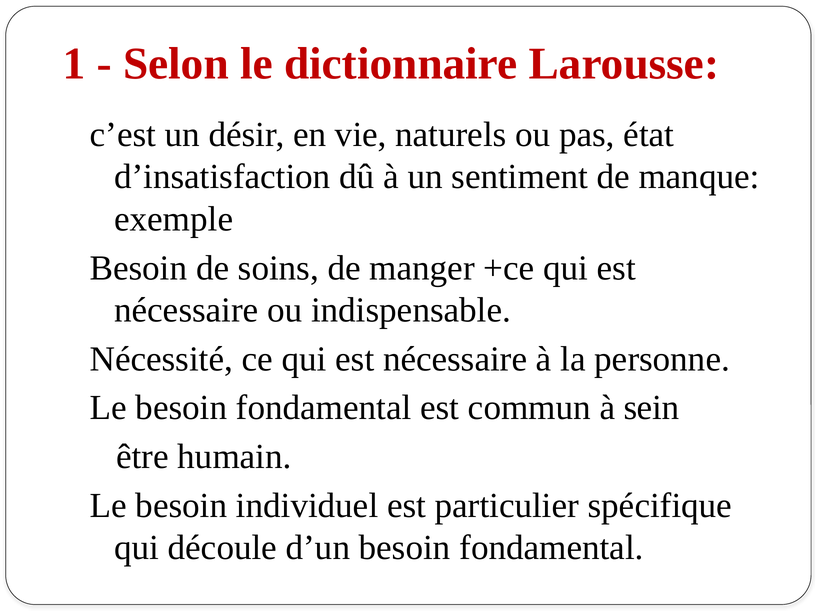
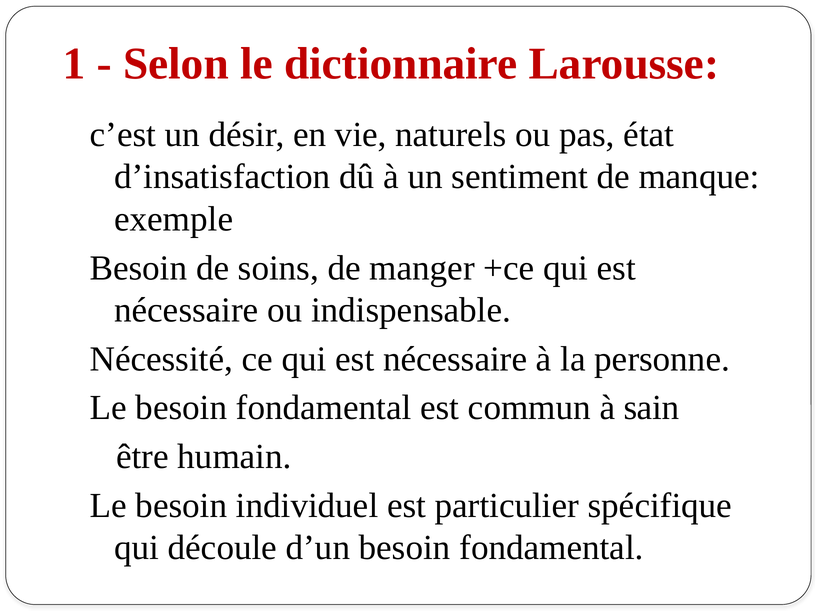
sein: sein -> sain
